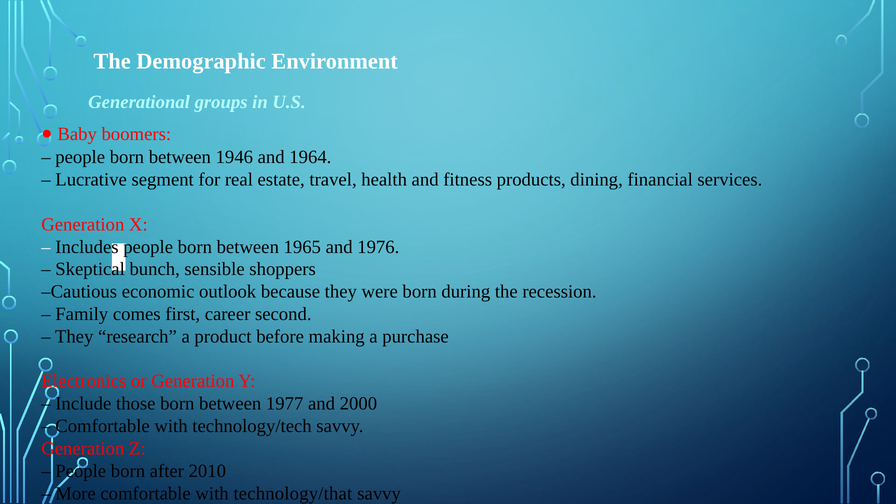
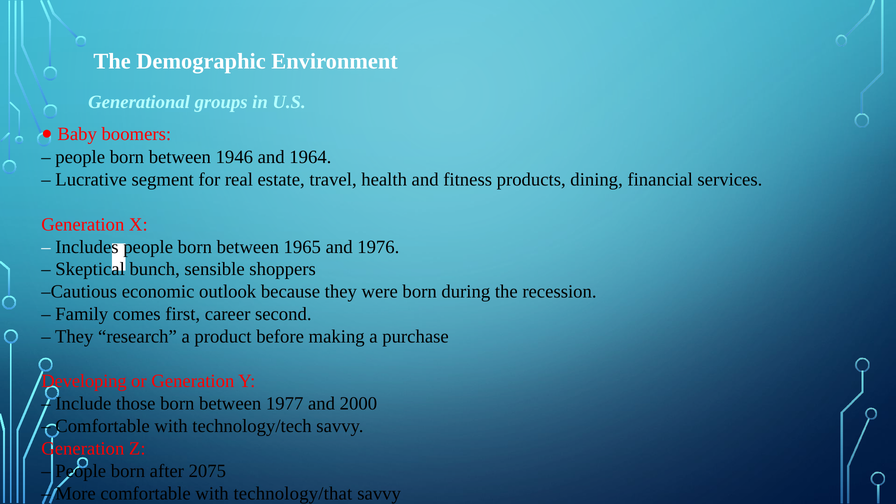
Electronics: Electronics -> Developing
2010: 2010 -> 2075
